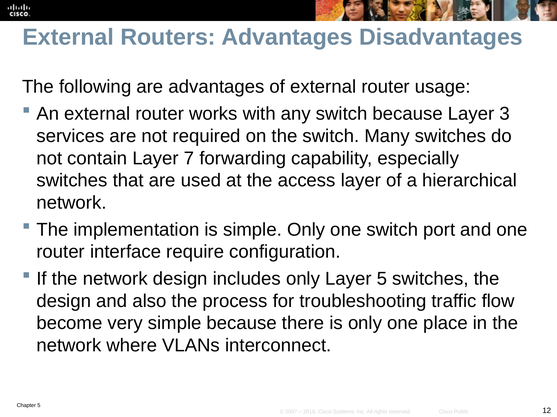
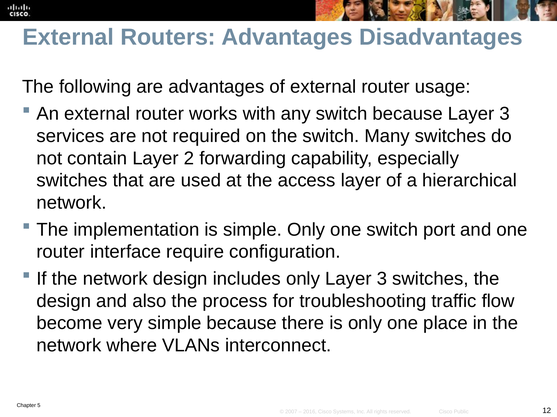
7: 7 -> 2
only Layer 5: 5 -> 3
